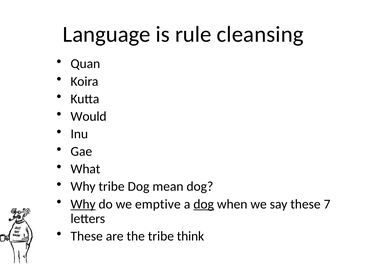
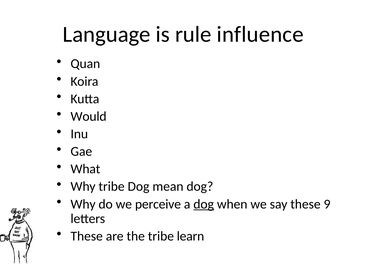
cleansing: cleansing -> influence
Why at (83, 204) underline: present -> none
emptive: emptive -> perceive
7: 7 -> 9
think: think -> learn
